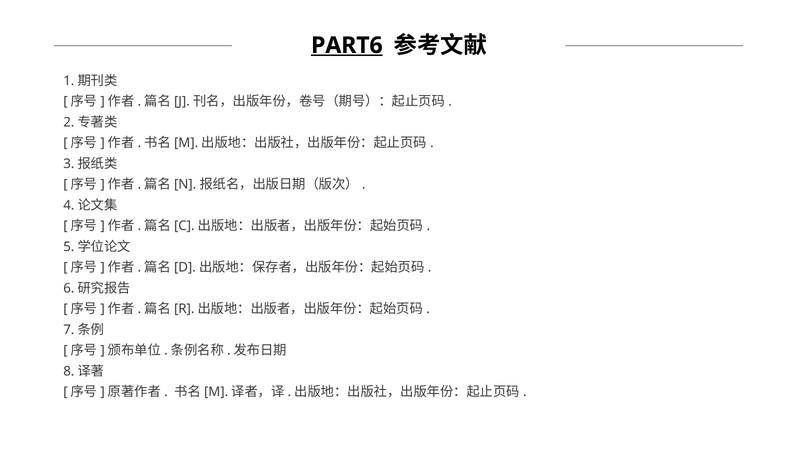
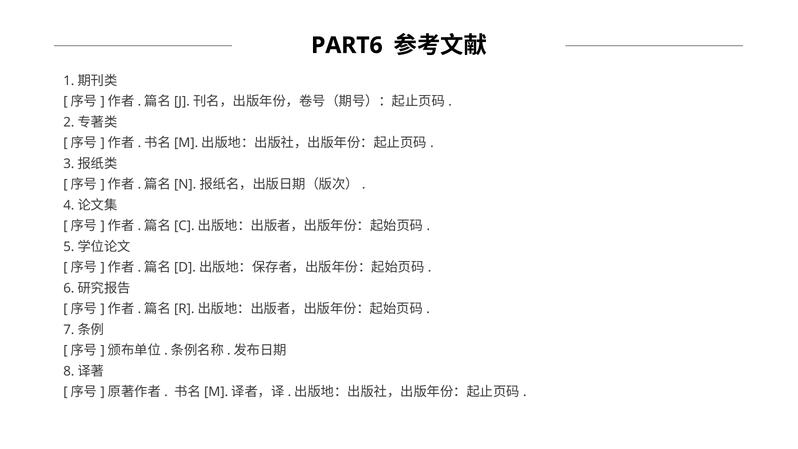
PART6 underline: present -> none
